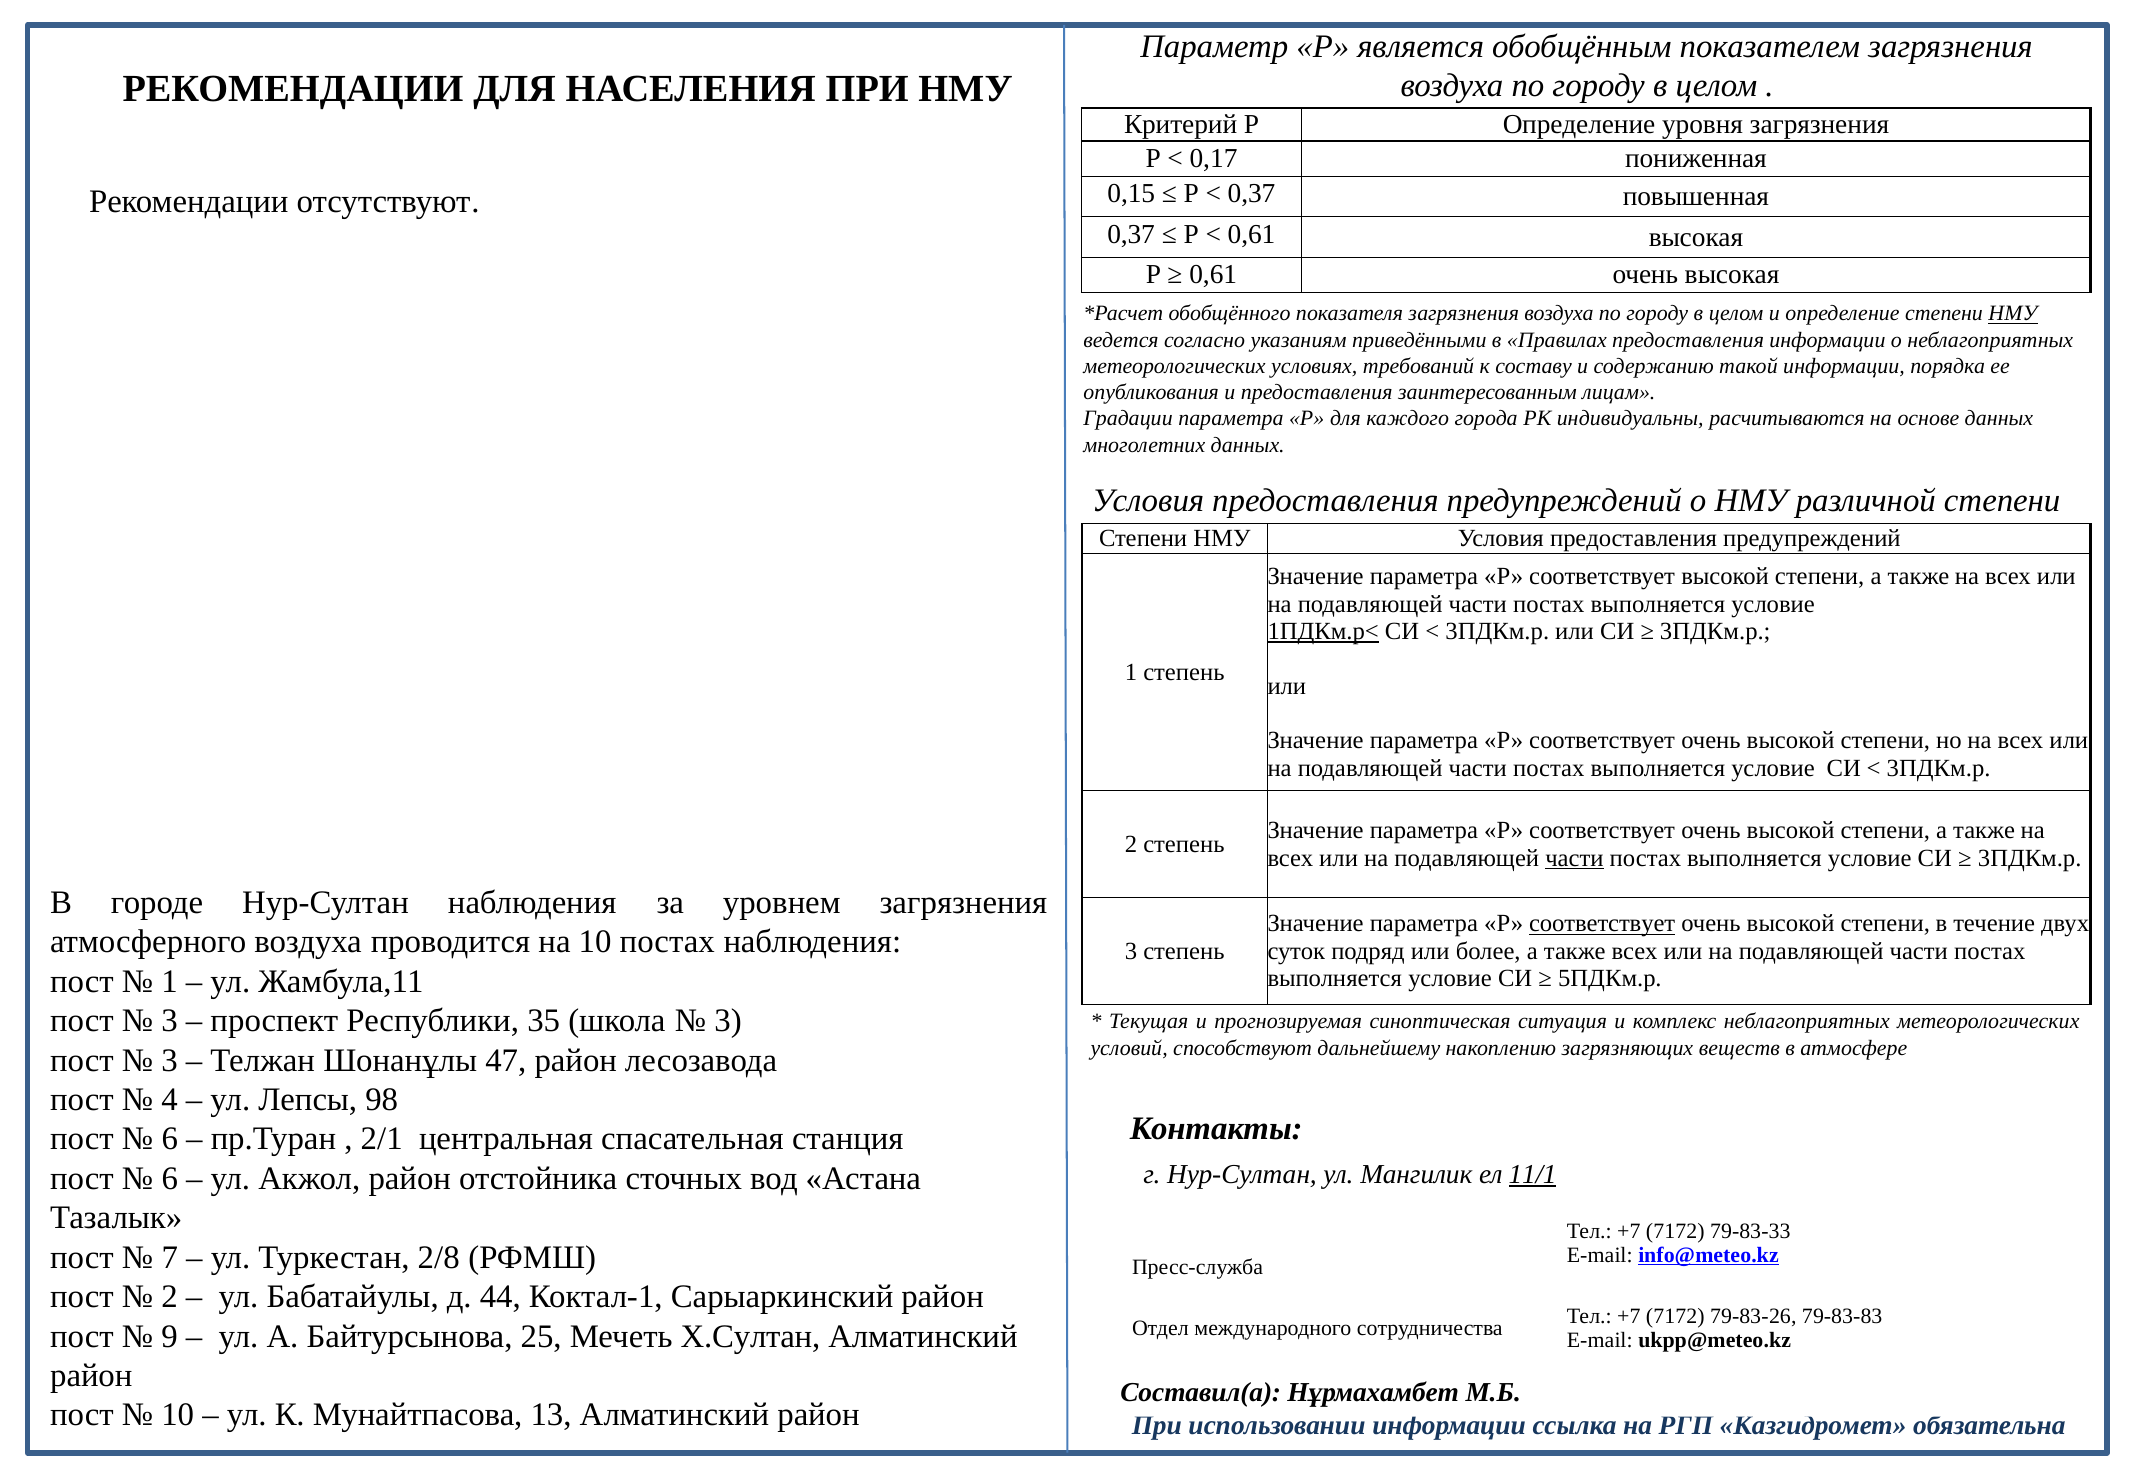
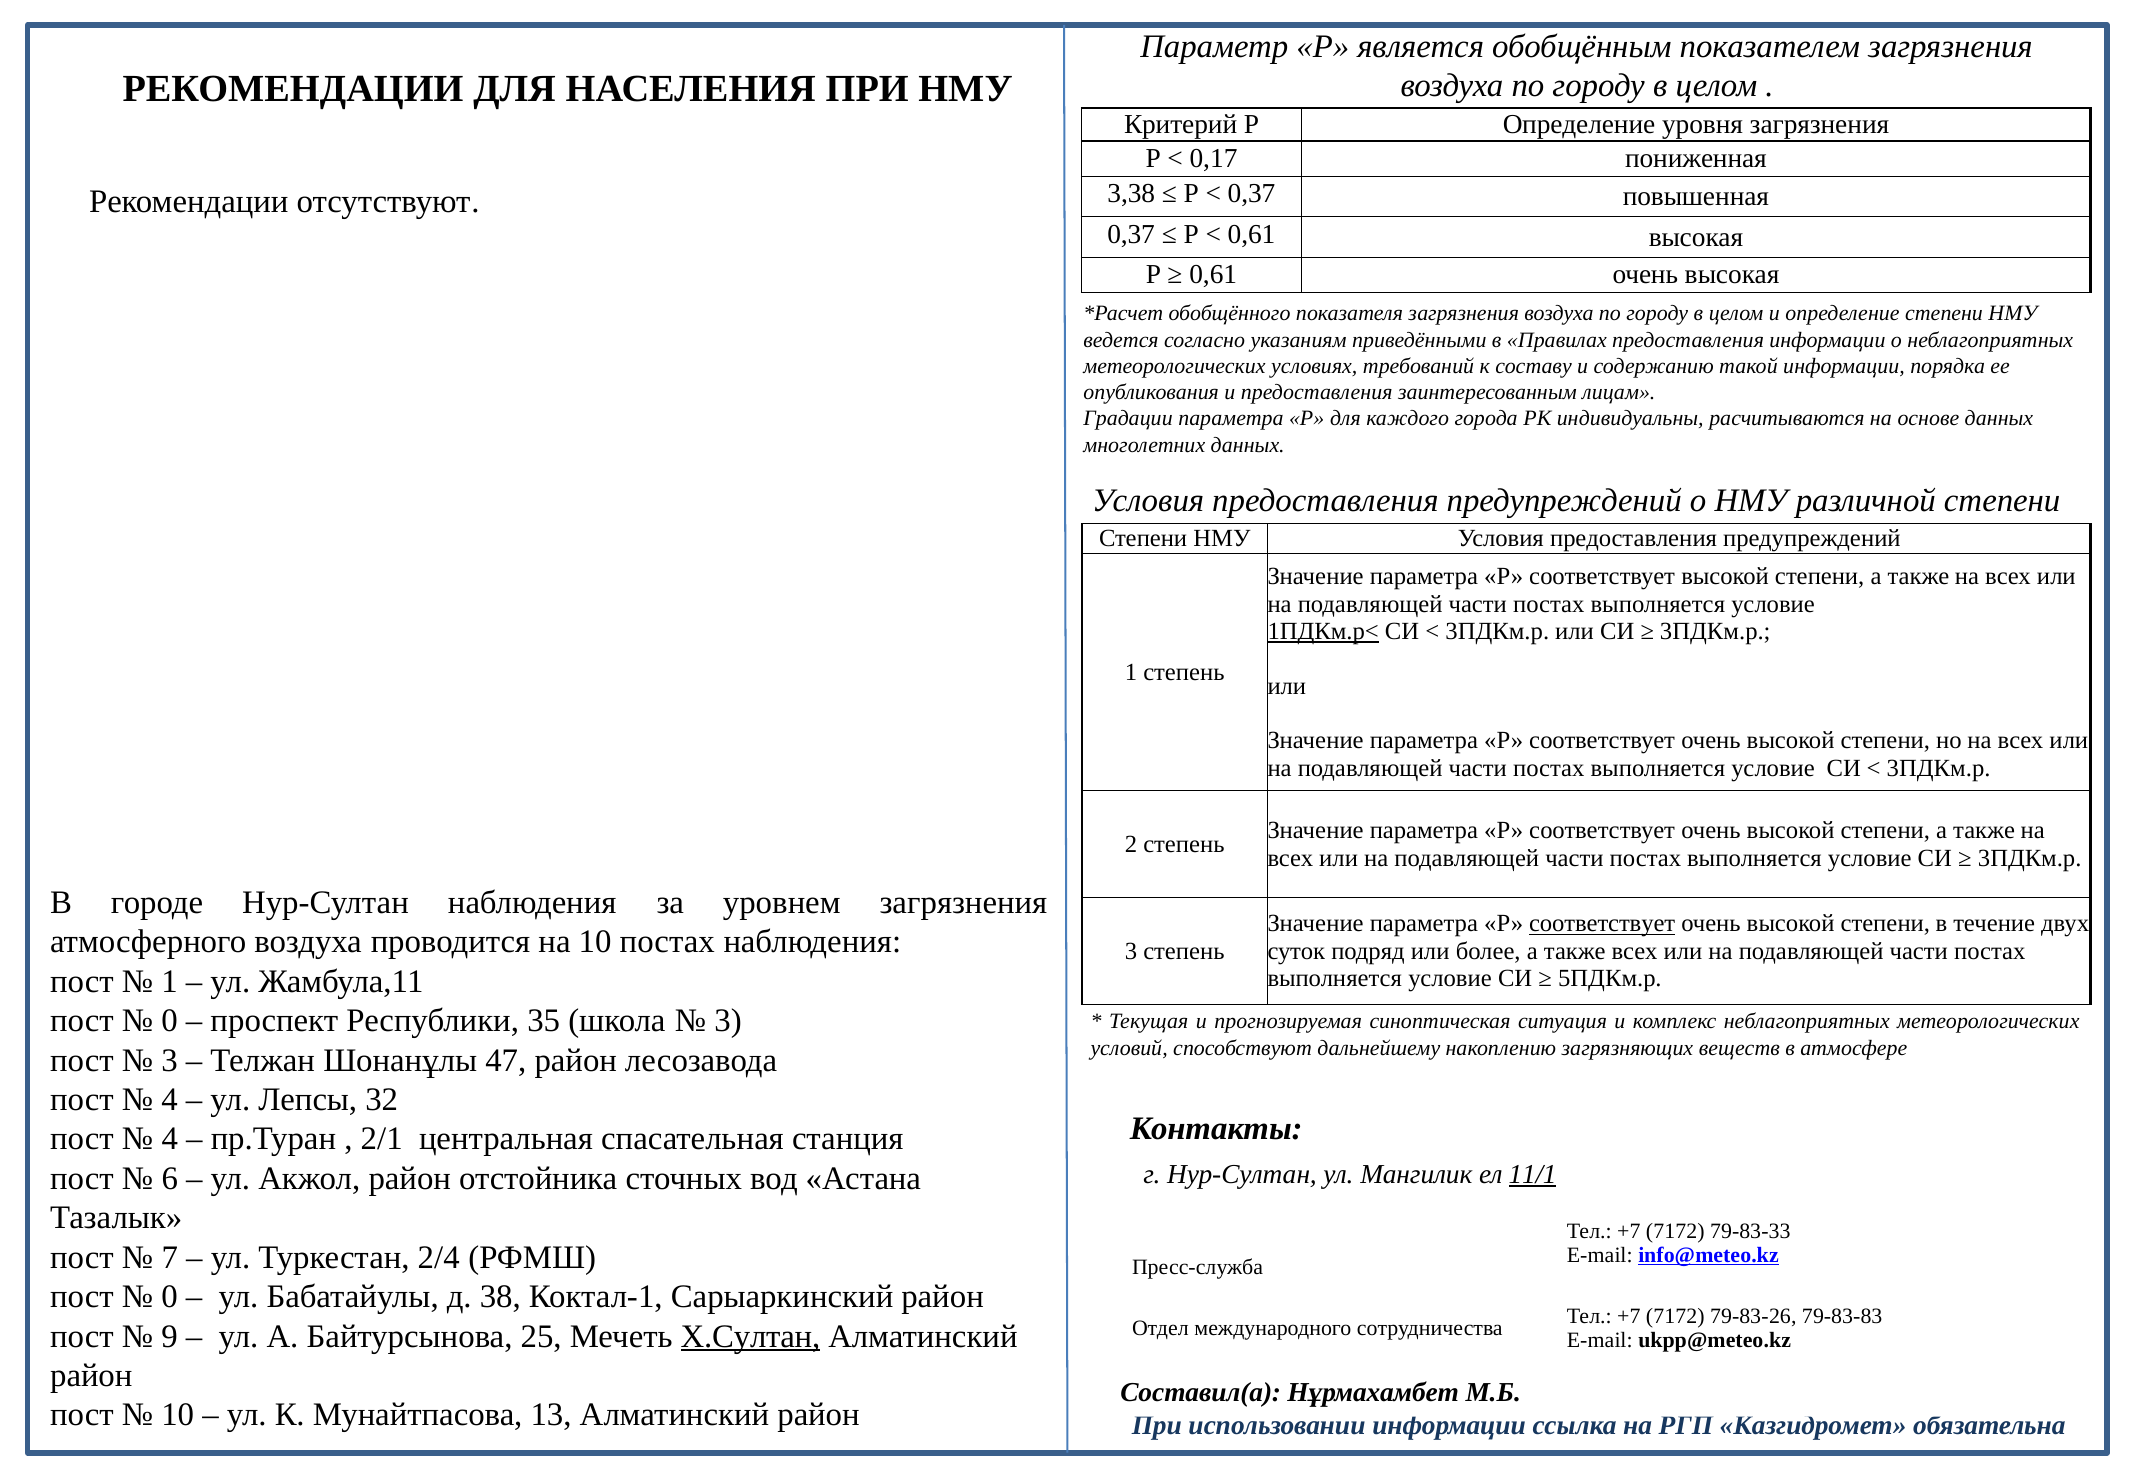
0,15: 0,15 -> 3,38
НМУ at (2013, 314) underline: present -> none
части at (1574, 858) underline: present -> none
3 at (170, 1021): 3 -> 0
98: 98 -> 32
6 at (170, 1139): 6 -> 4
2/8: 2/8 -> 2/4
2 at (170, 1297): 2 -> 0
44: 44 -> 38
Х.Султан underline: none -> present
